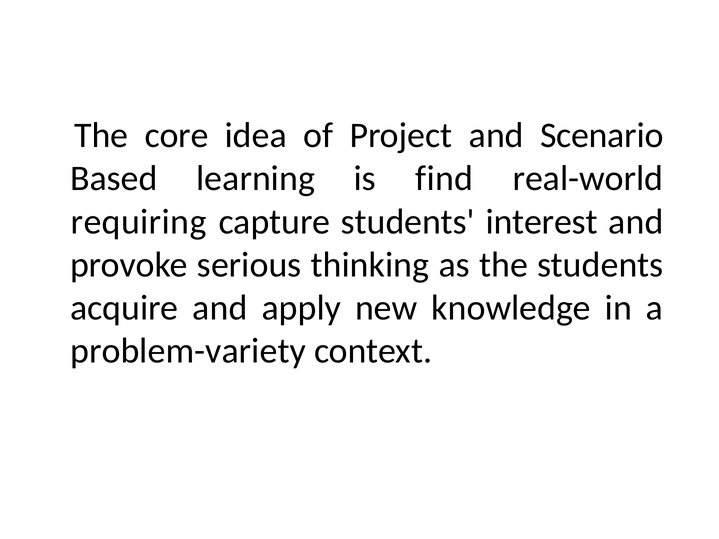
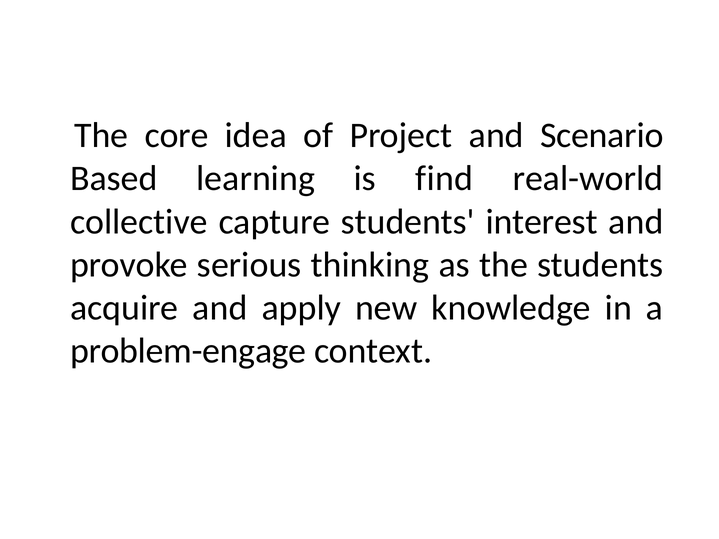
requiring: requiring -> collective
problem-variety: problem-variety -> problem-engage
